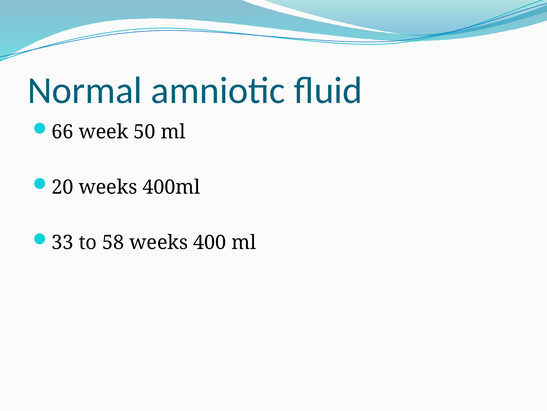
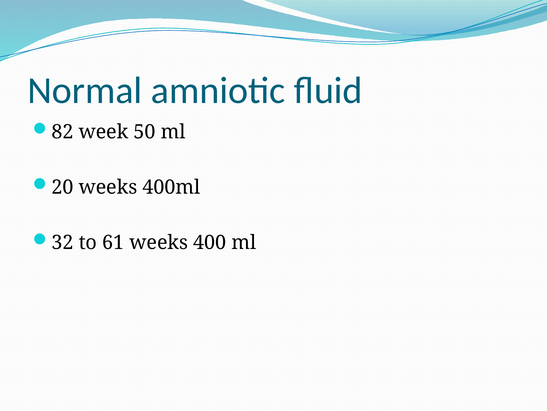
66: 66 -> 82
33: 33 -> 32
58: 58 -> 61
